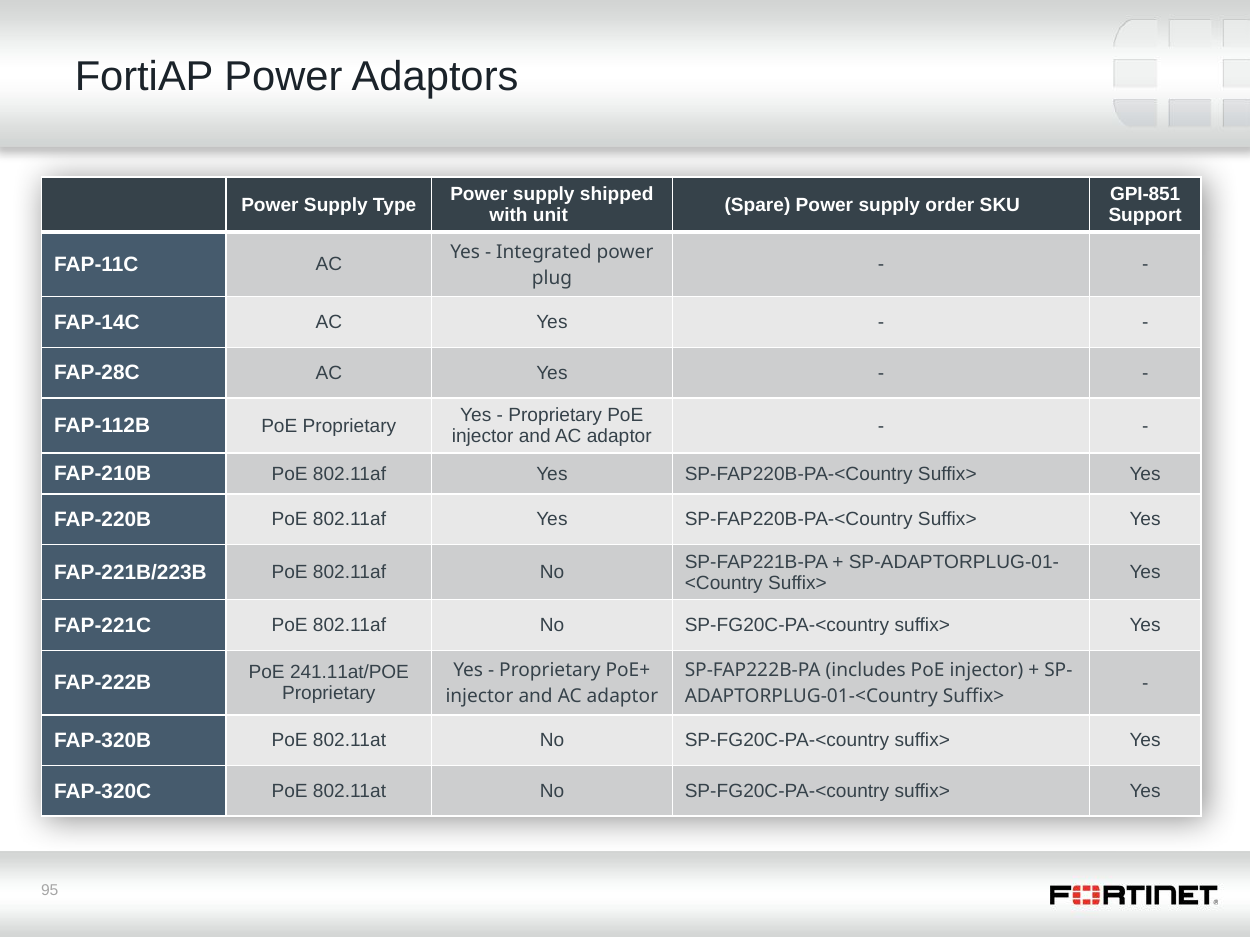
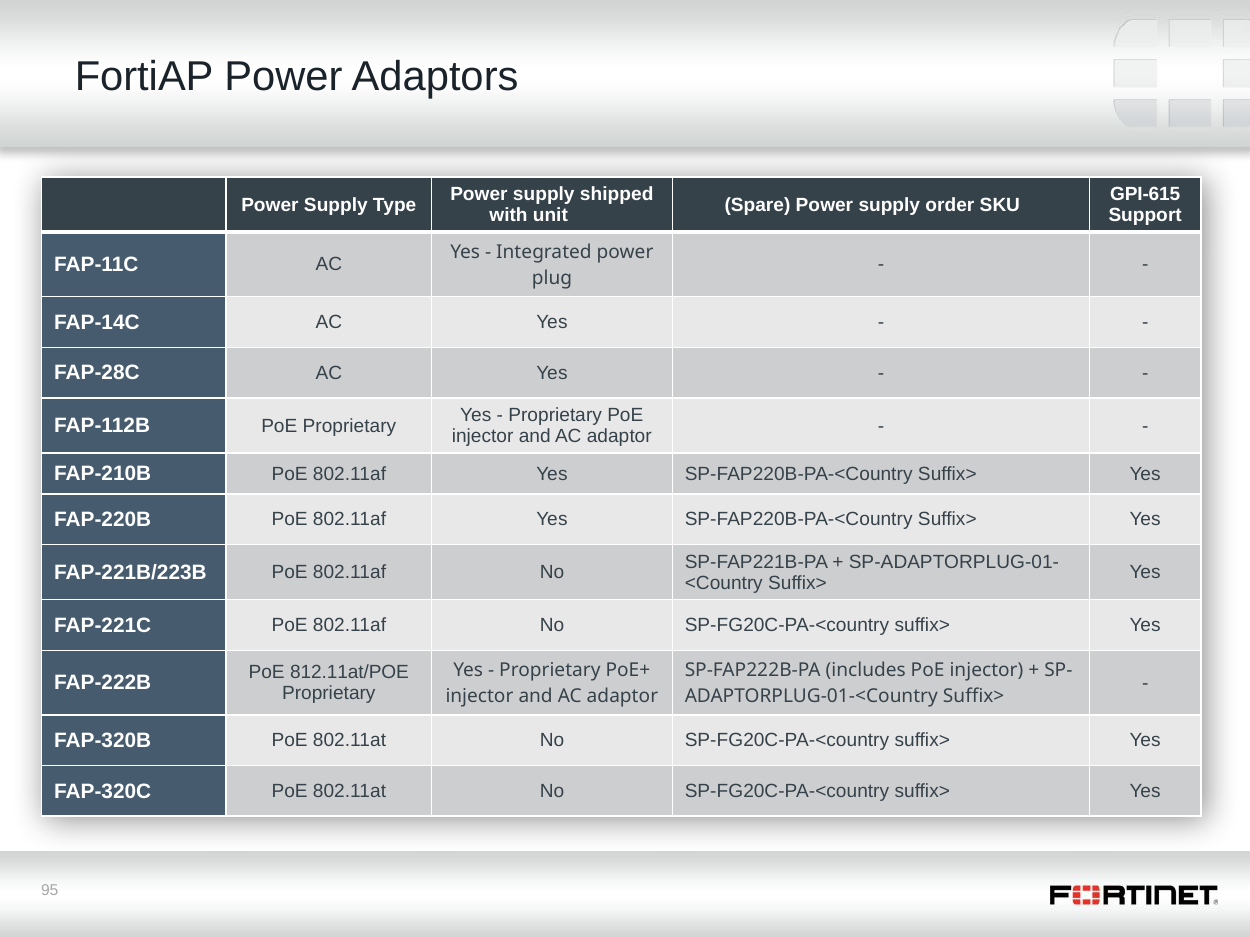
GPI-851: GPI-851 -> GPI-615
241.11at/POE: 241.11at/POE -> 812.11at/POE
